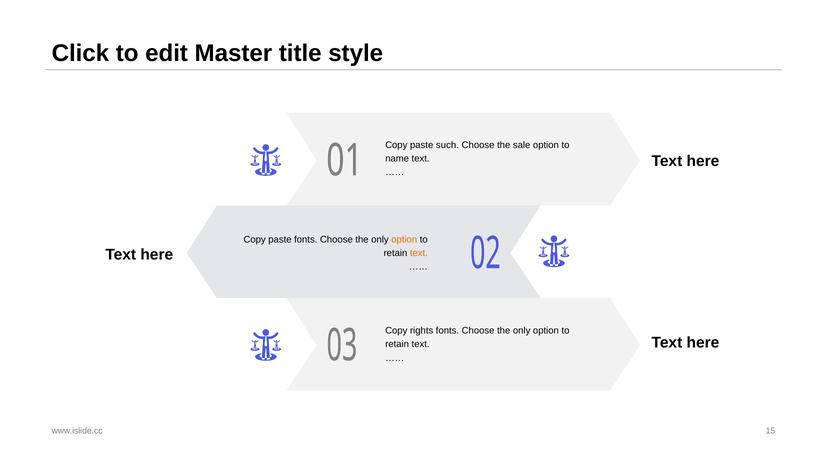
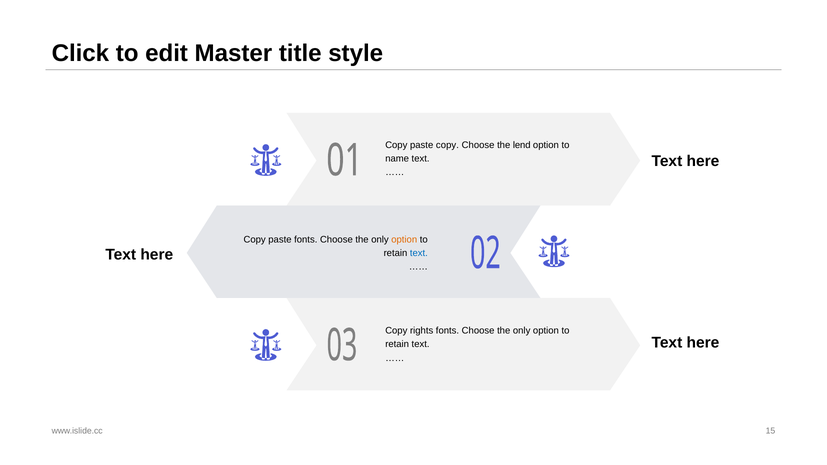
paste such: such -> copy
sale: sale -> lend
text at (419, 253) colour: orange -> blue
